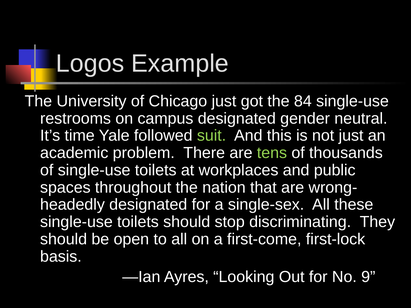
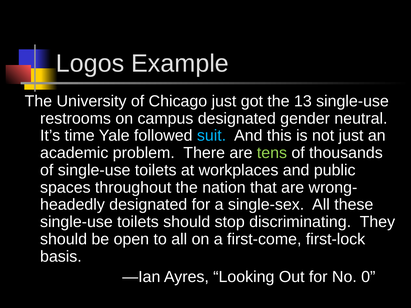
84: 84 -> 13
suit colour: light green -> light blue
9: 9 -> 0
